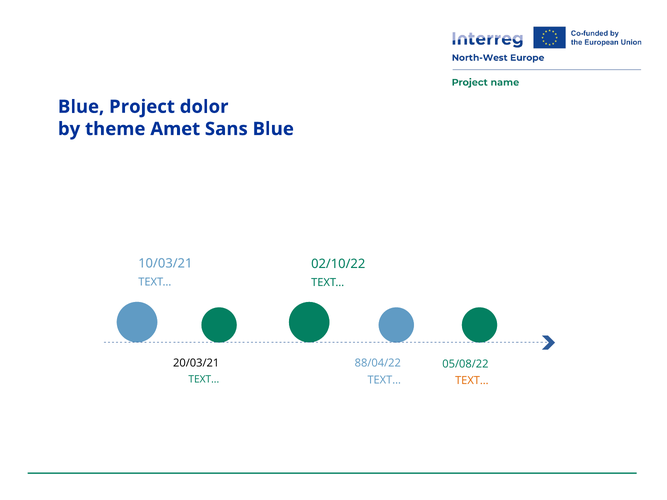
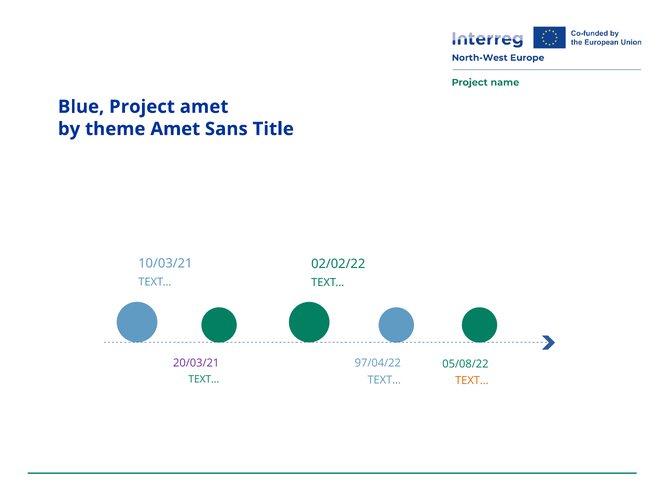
Project dolor: dolor -> amet
Sans Blue: Blue -> Title
02/10/22: 02/10/22 -> 02/02/22
20/03/21 colour: black -> purple
88/04/22: 88/04/22 -> 97/04/22
